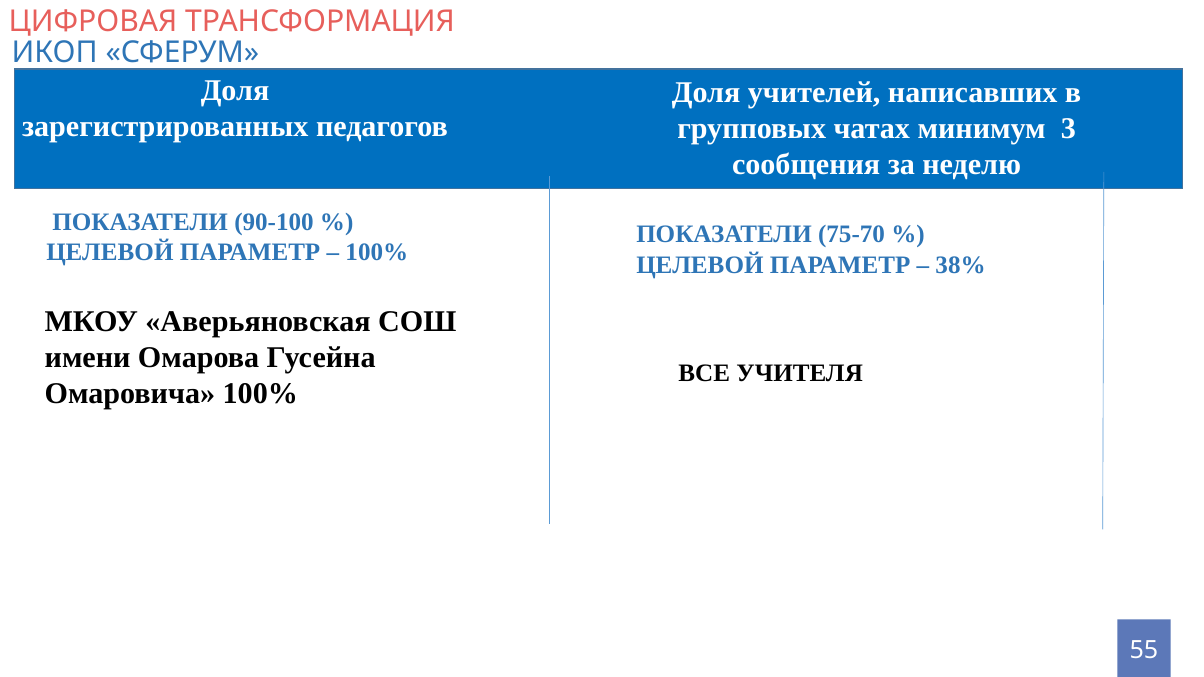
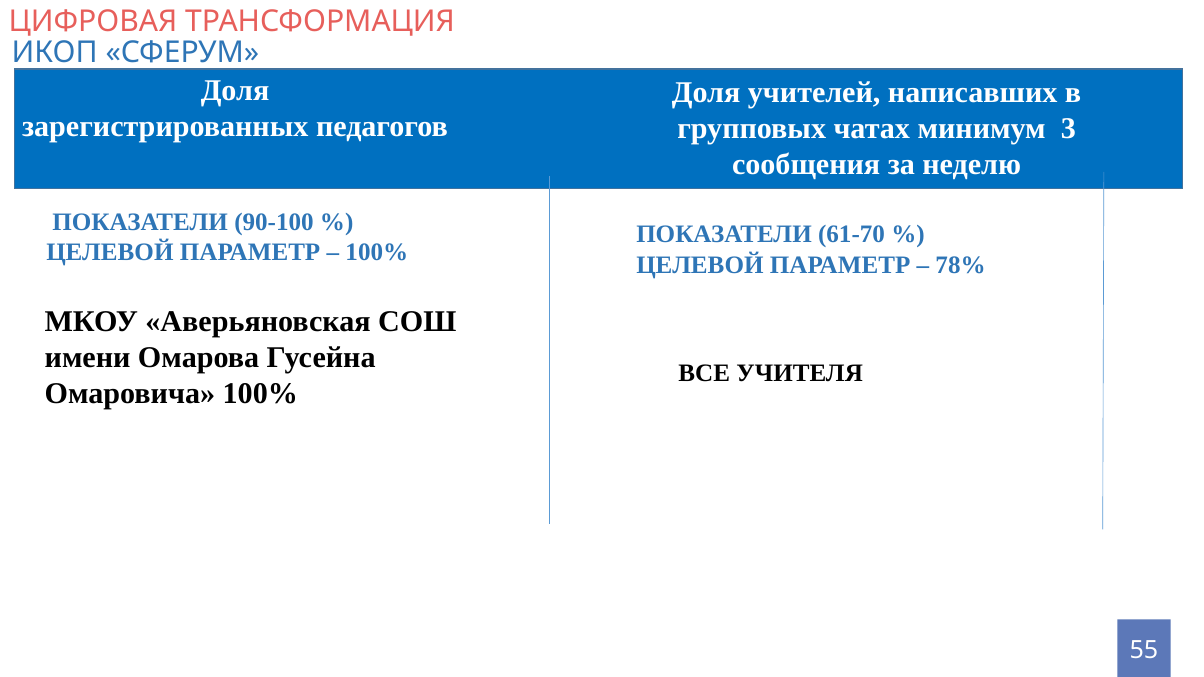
75-70: 75-70 -> 61-70
38%: 38% -> 78%
